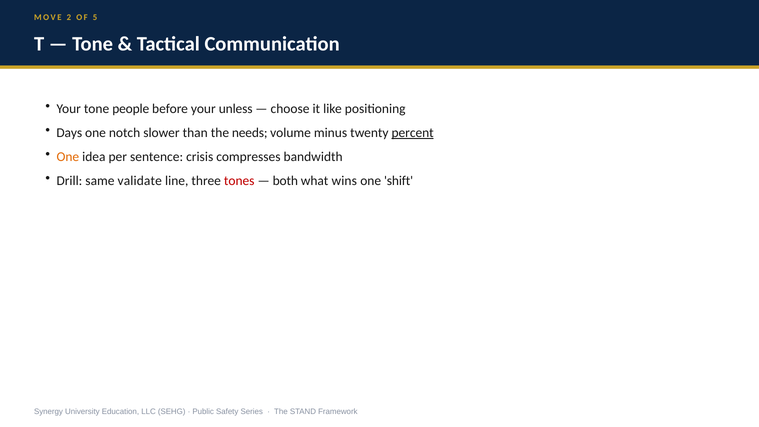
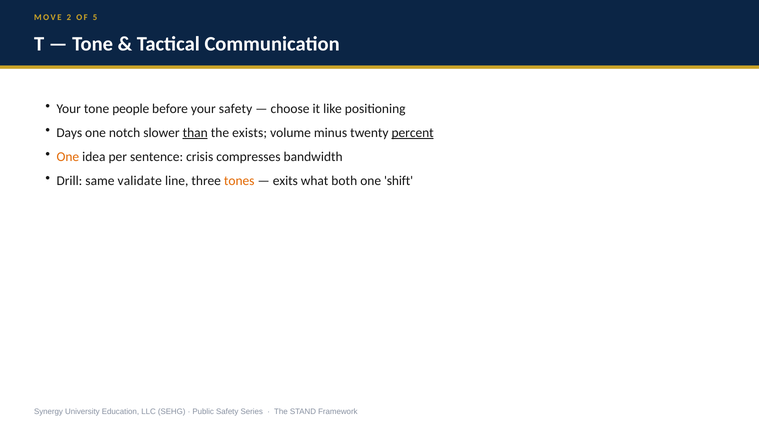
your unless: unless -> safety
than underline: none -> present
needs: needs -> exists
tones colour: red -> orange
both: both -> exits
wins: wins -> both
